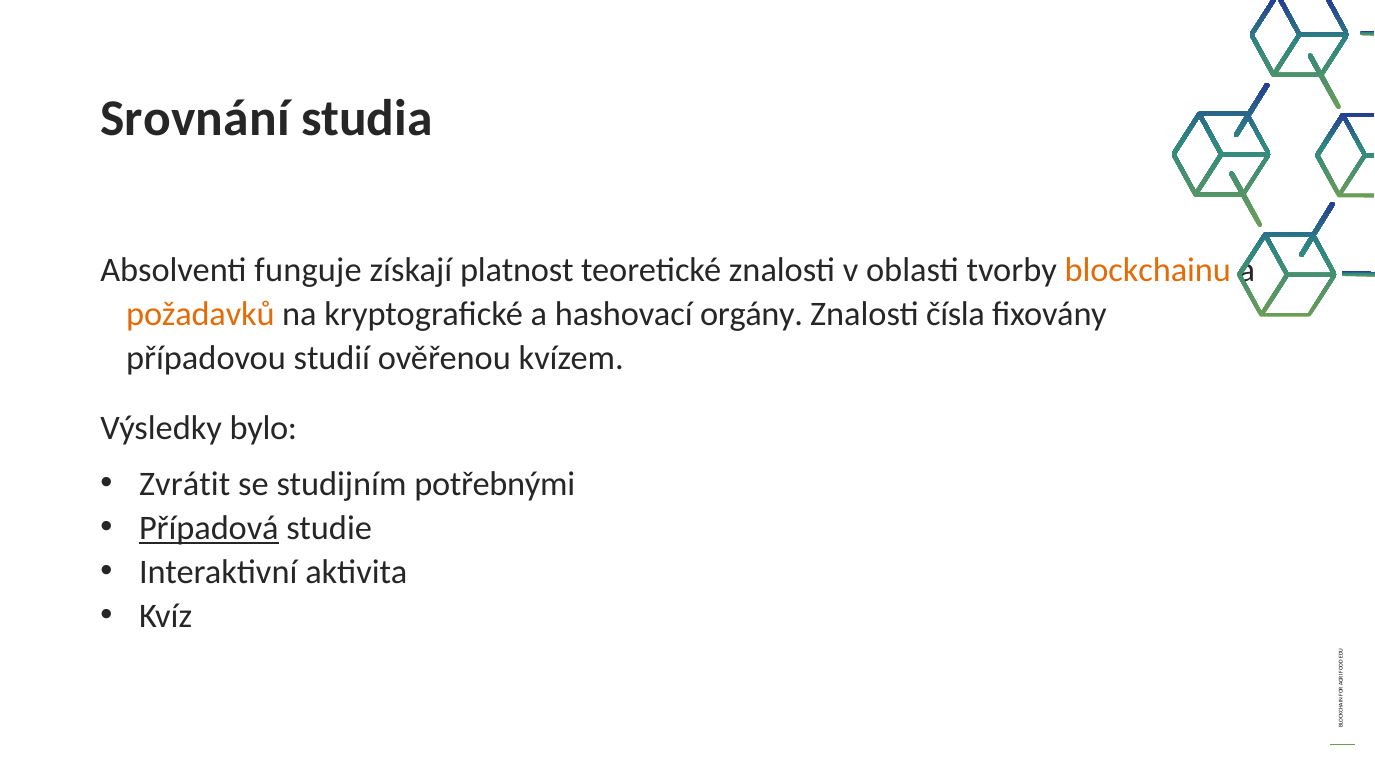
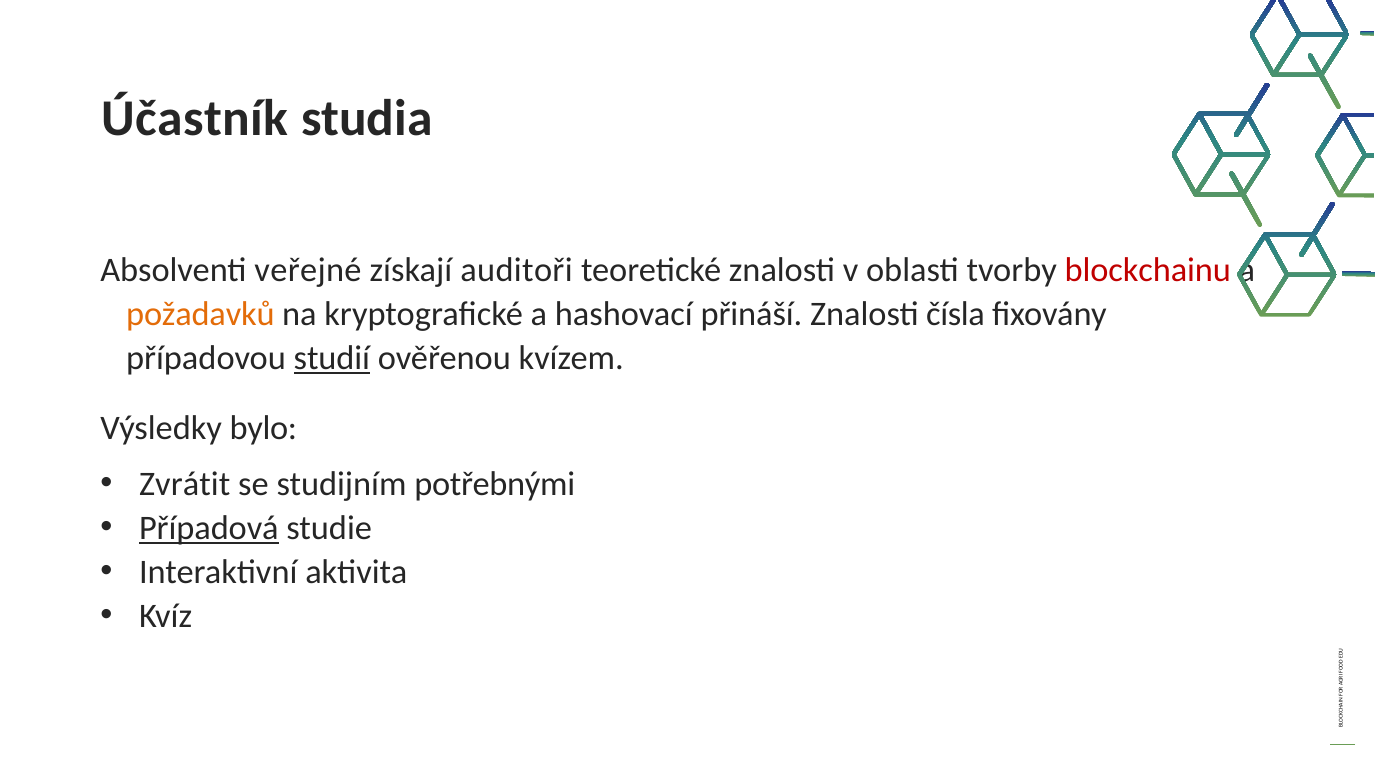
Srovnání: Srovnání -> Účastník
funguje: funguje -> veřejné
platnost: platnost -> auditoři
blockchainu colour: orange -> red
orgány: orgány -> přináší
studií underline: none -> present
